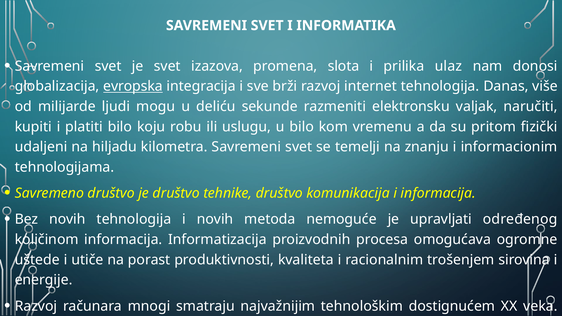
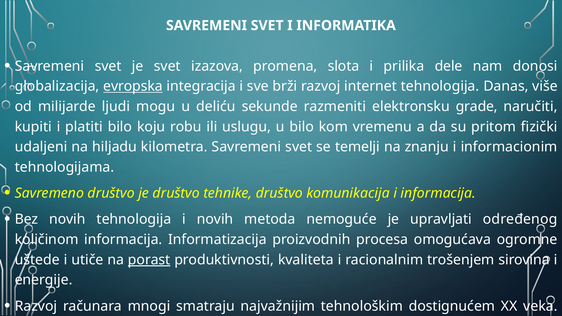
ulaz: ulaz -> dele
valjak: valjak -> grade
porast underline: none -> present
